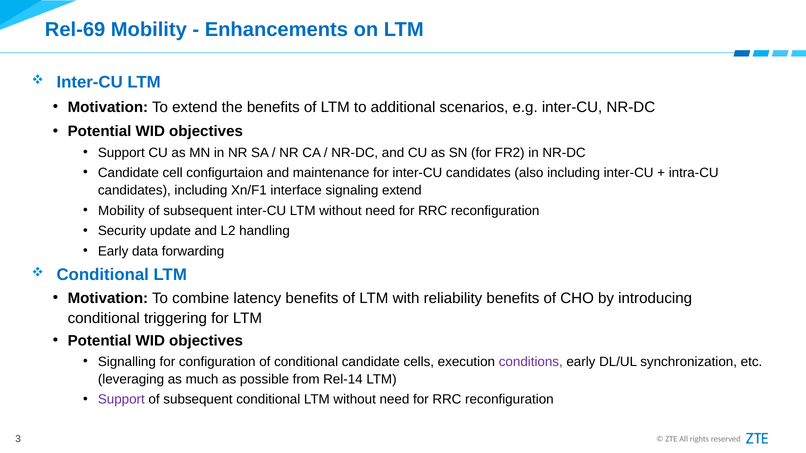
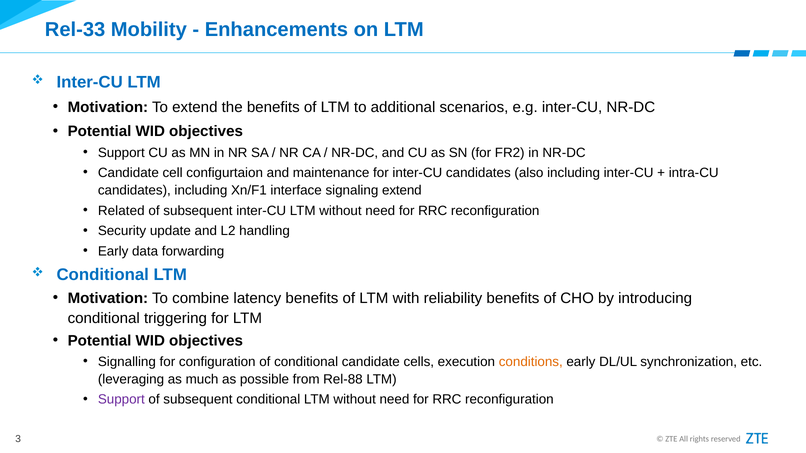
Rel-69: Rel-69 -> Rel-33
Mobility at (121, 211): Mobility -> Related
conditions colour: purple -> orange
Rel-14: Rel-14 -> Rel-88
